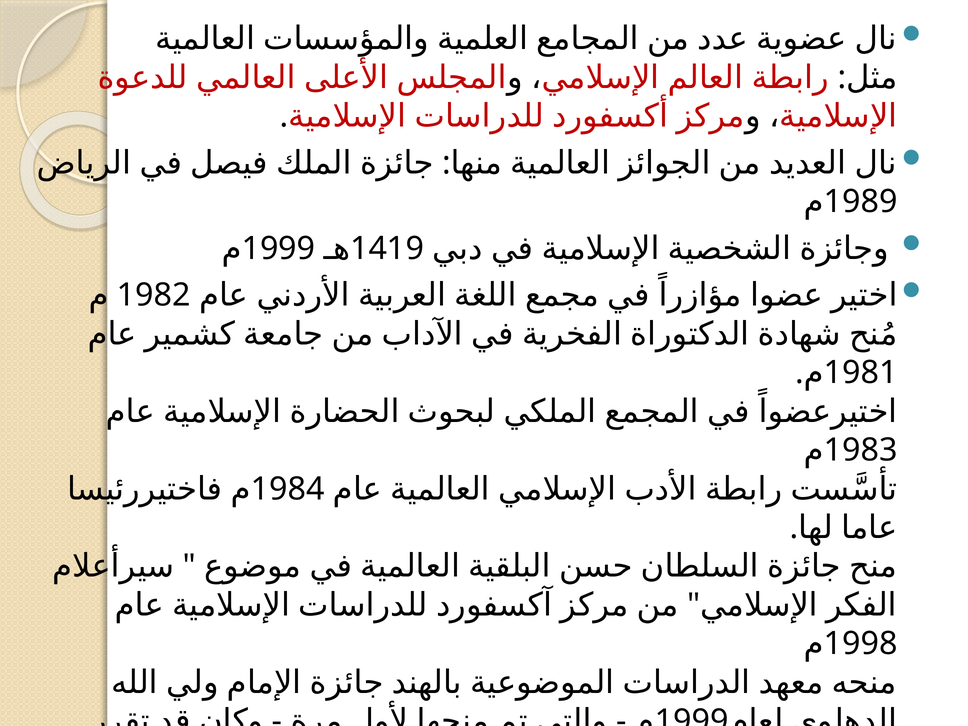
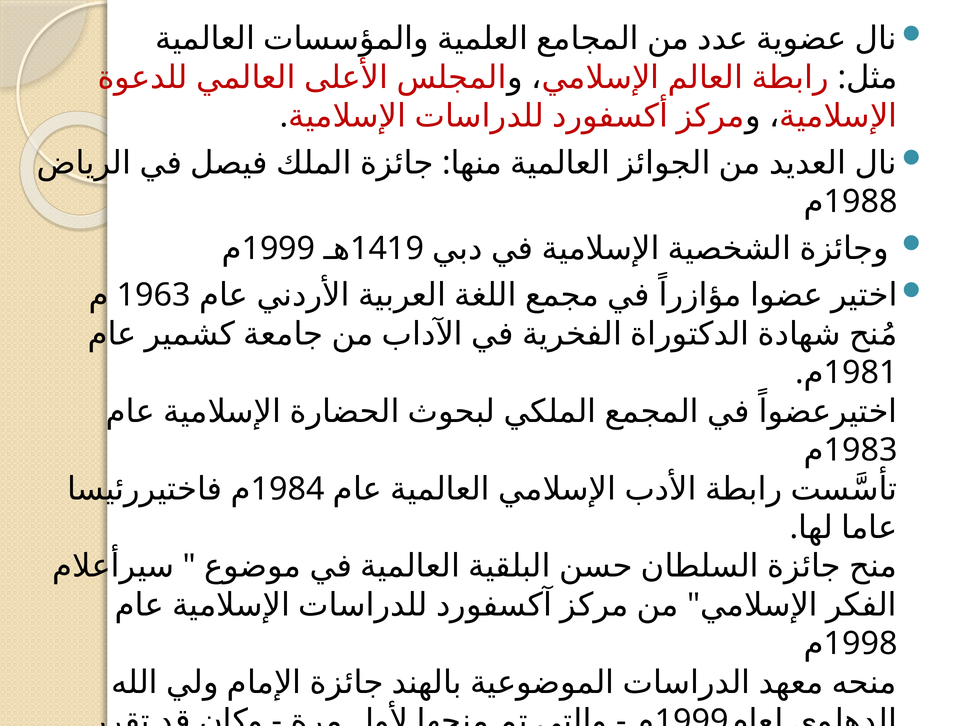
1989: 1989 -> 1988
1982: 1982 -> 1963
